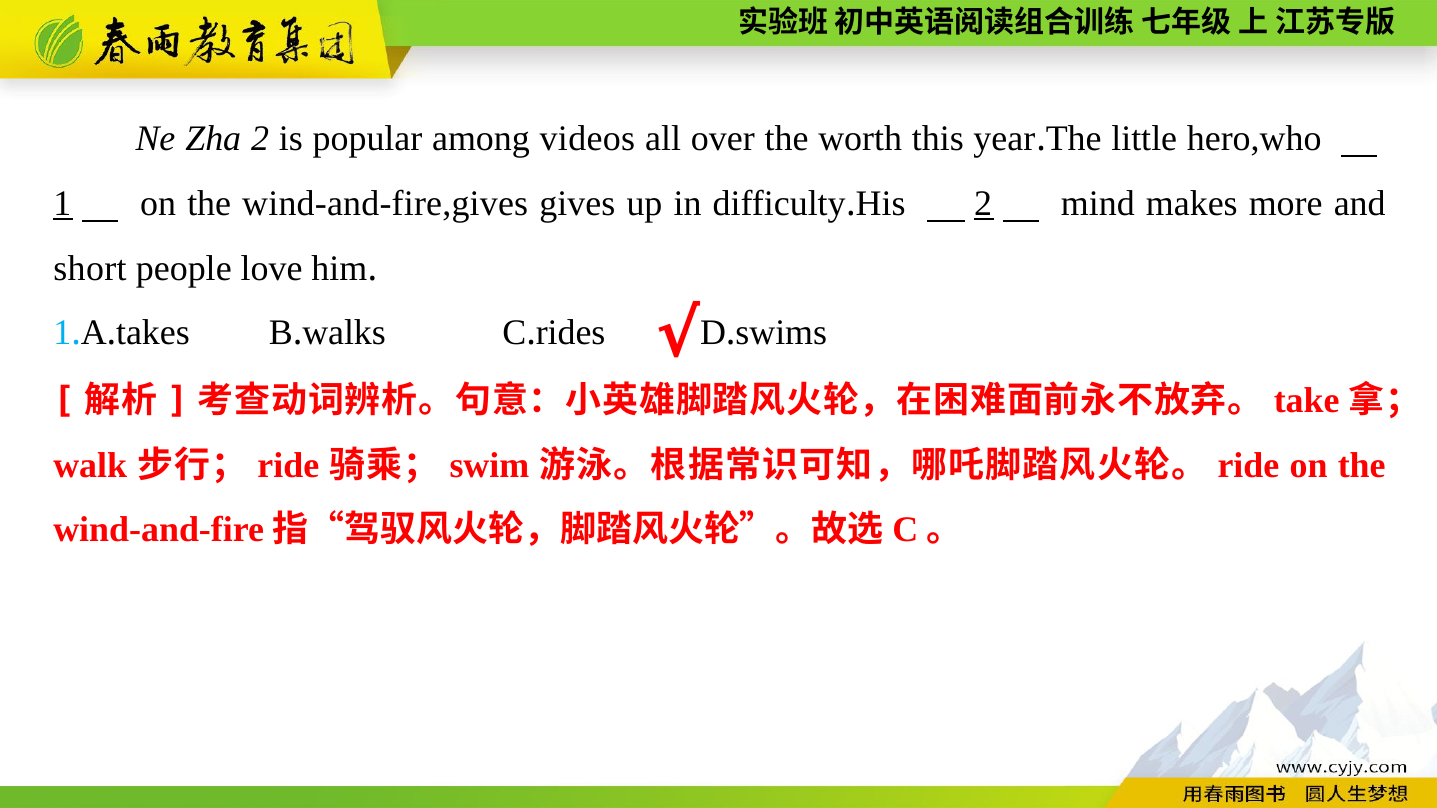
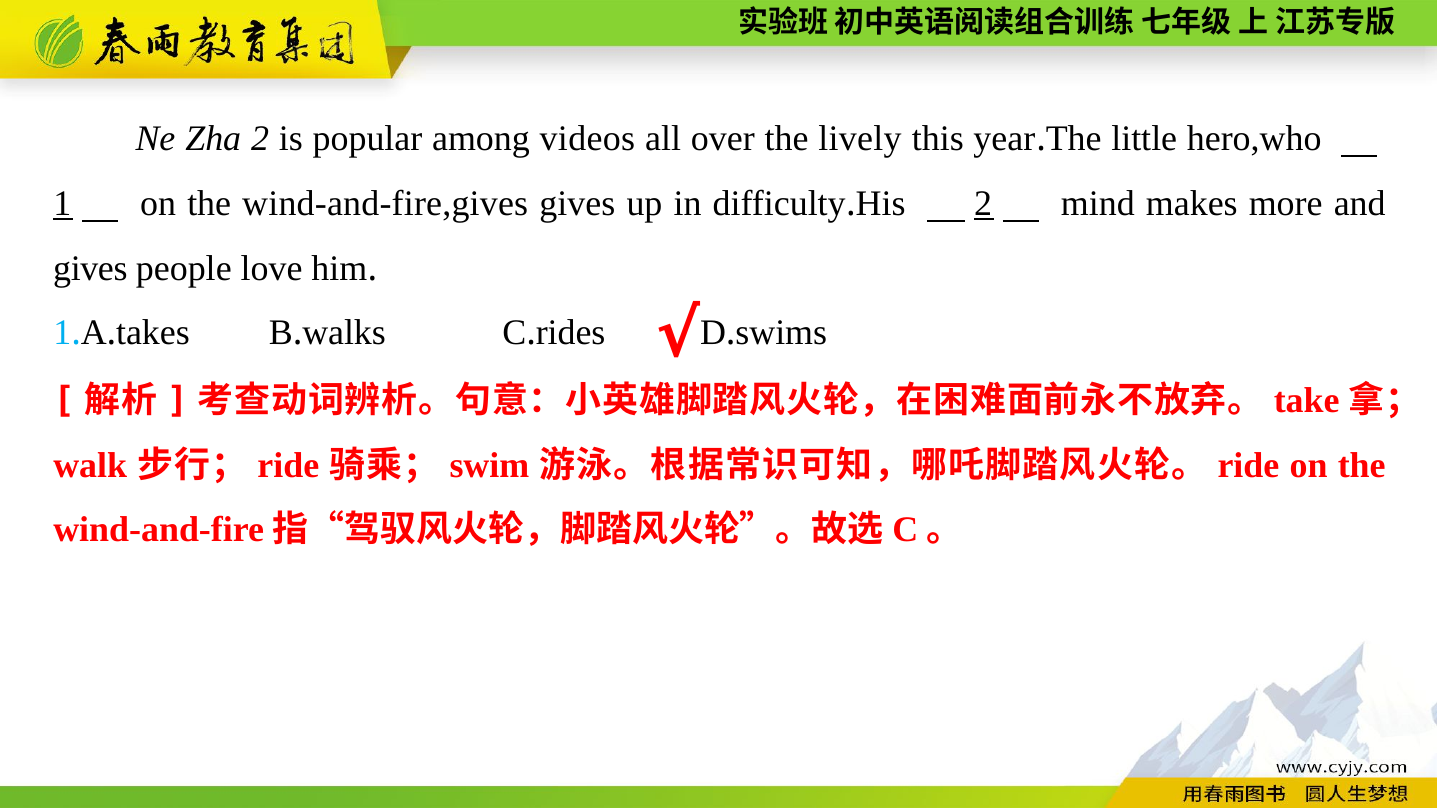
worth: worth -> lively
short at (90, 268): short -> gives
